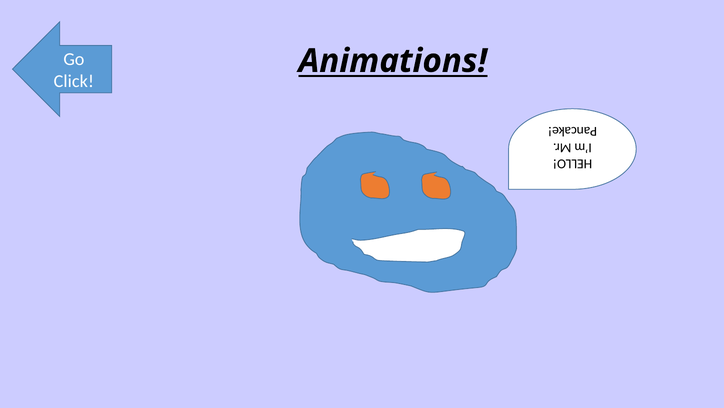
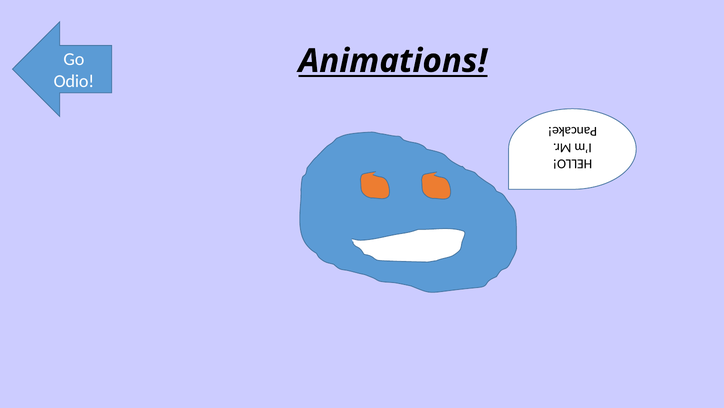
Click: Click -> Odio
